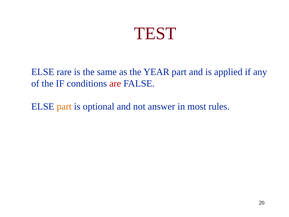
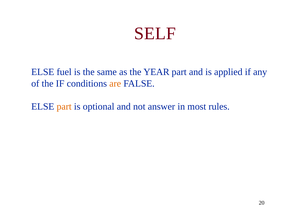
TEST: TEST -> SELF
rare: rare -> fuel
are colour: red -> orange
